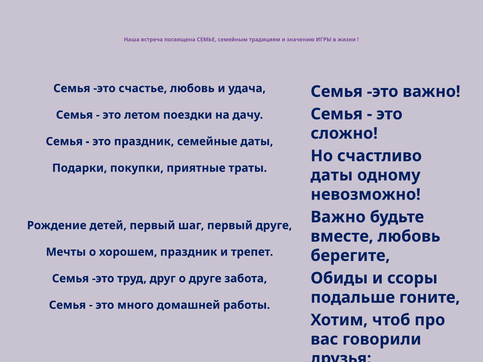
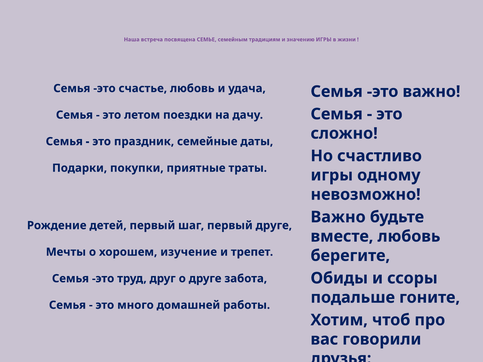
даты at (332, 175): даты -> игры
хорошем праздник: праздник -> изучение
